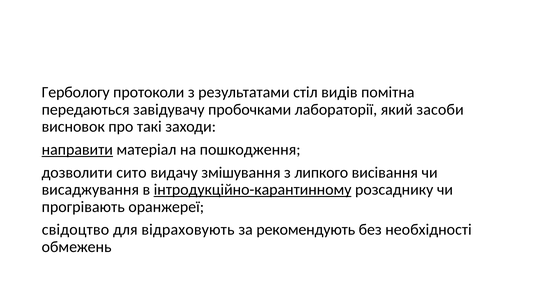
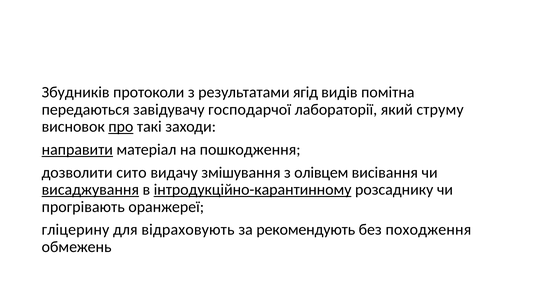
Гербологу: Гербологу -> Збудників
стіл: стіл -> ягід
пробочками: пробочками -> господарчої
засоби: засоби -> струму
про underline: none -> present
липкого: липкого -> олівцем
висаджування underline: none -> present
свідоцтво: свідоцтво -> гліцерину
необхідності: необхідності -> походження
